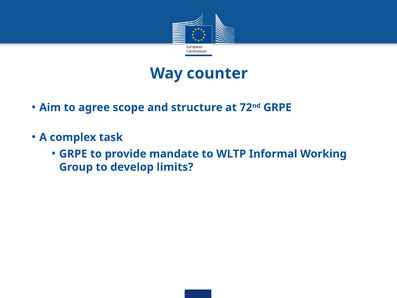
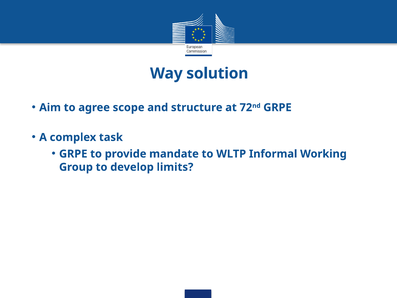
counter: counter -> solution
